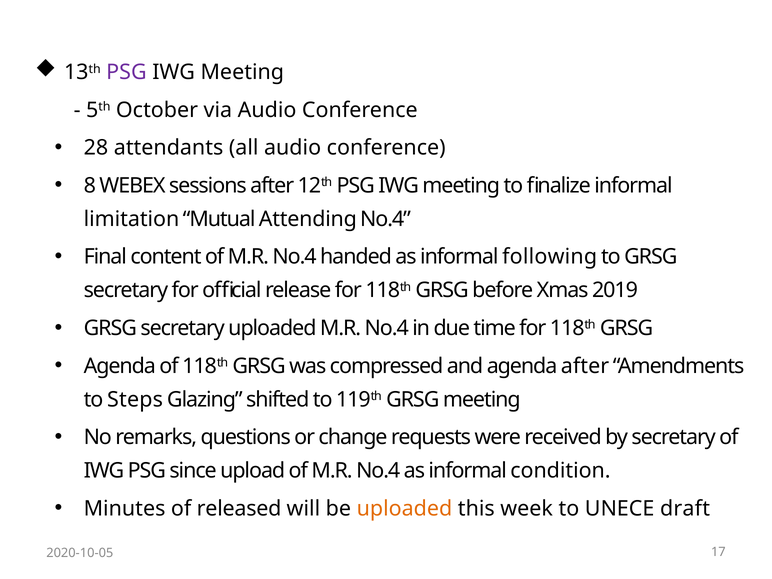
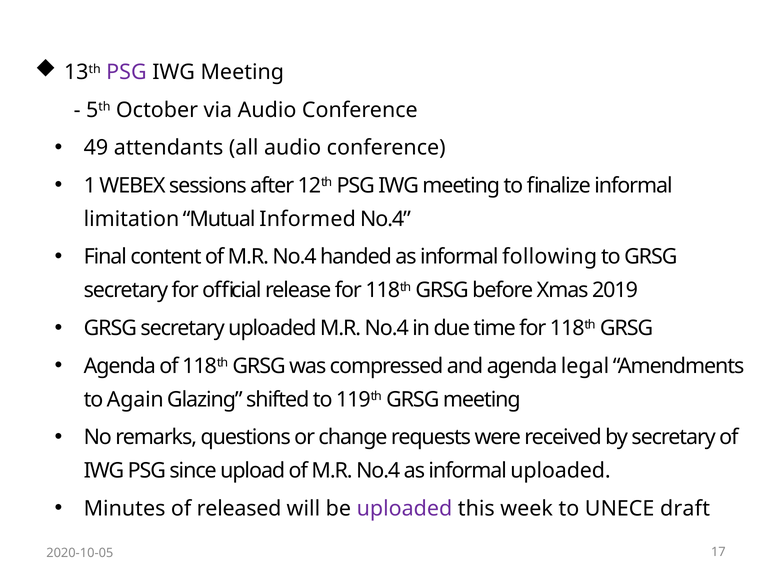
28: 28 -> 49
8: 8 -> 1
Attending: Attending -> Informed
agenda after: after -> legal
Steps: Steps -> Again
informal condition: condition -> uploaded
uploaded at (404, 508) colour: orange -> purple
